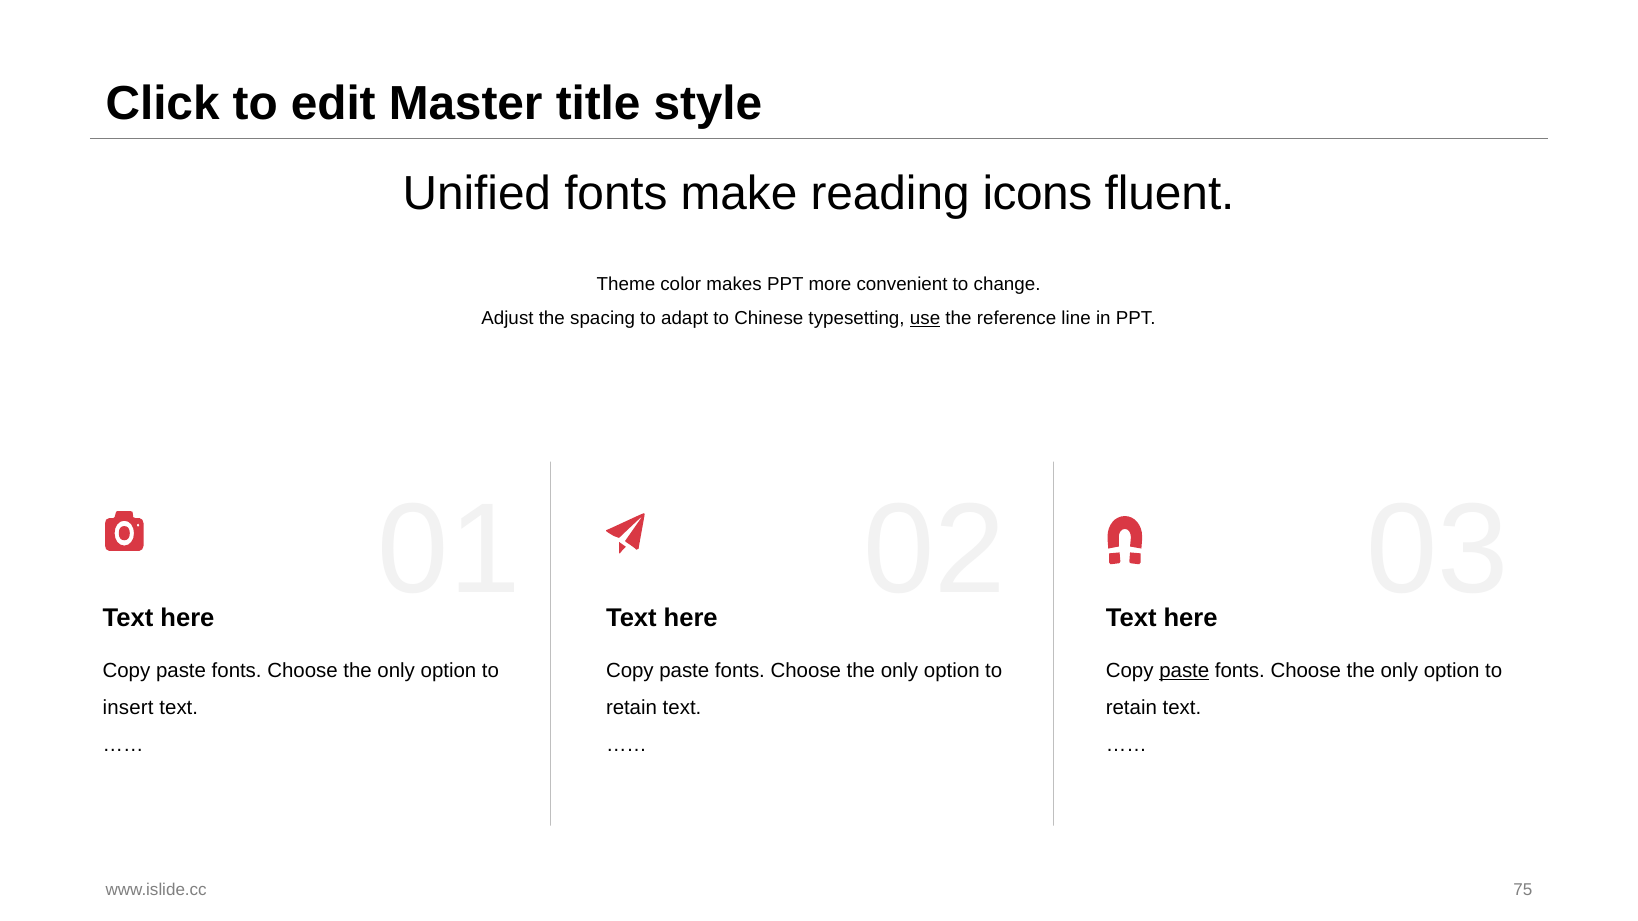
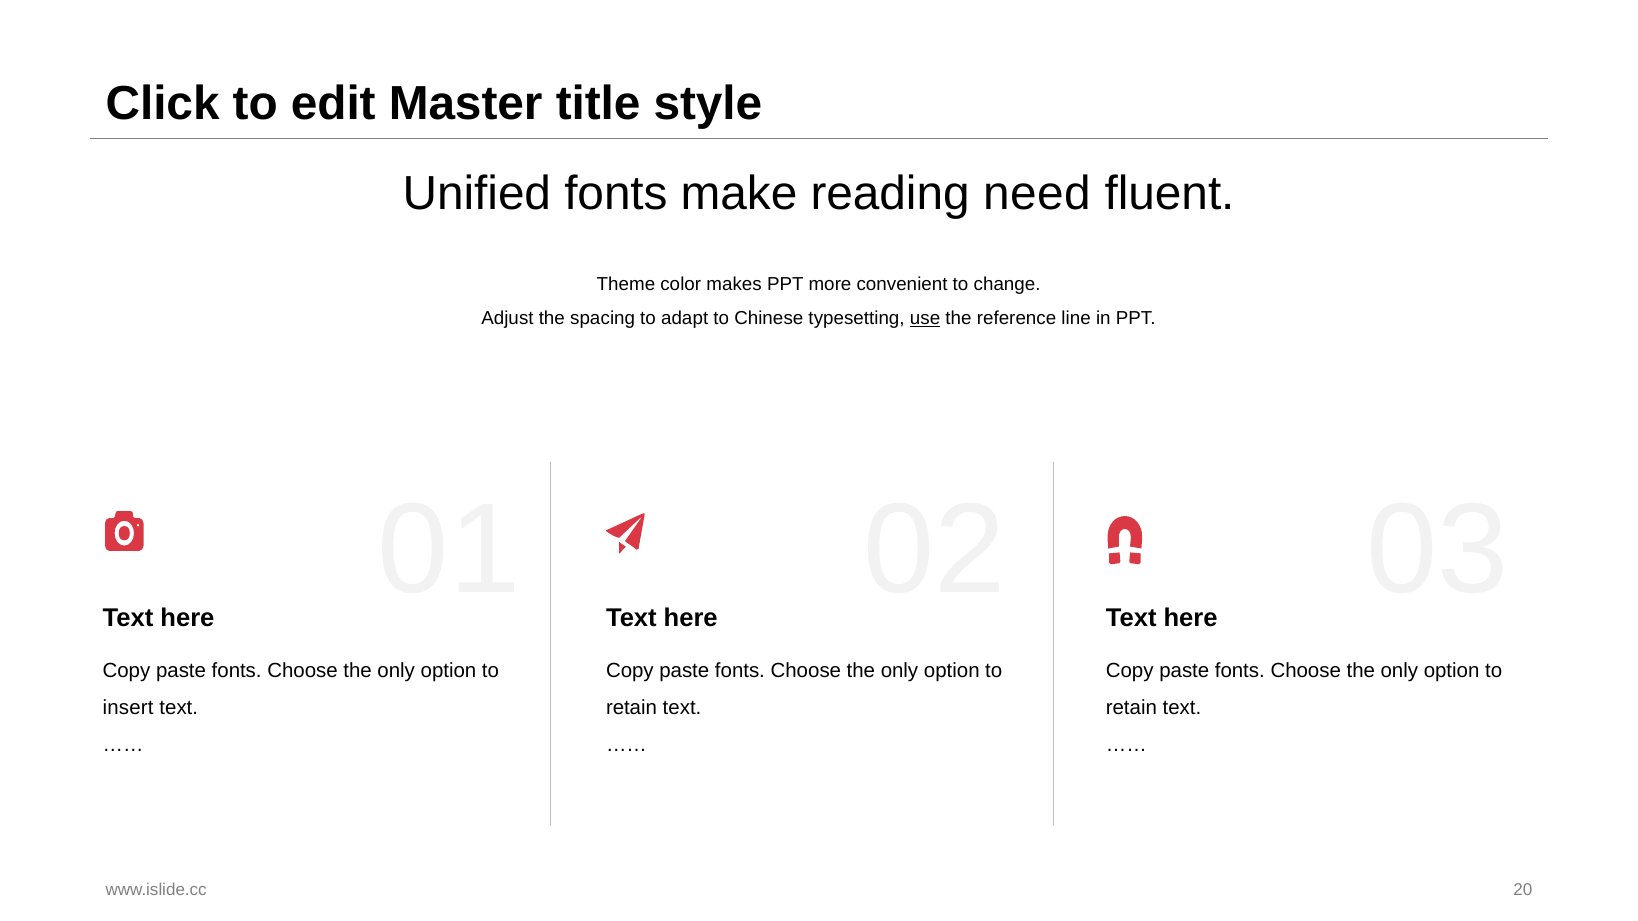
icons: icons -> need
paste at (1184, 671) underline: present -> none
75: 75 -> 20
